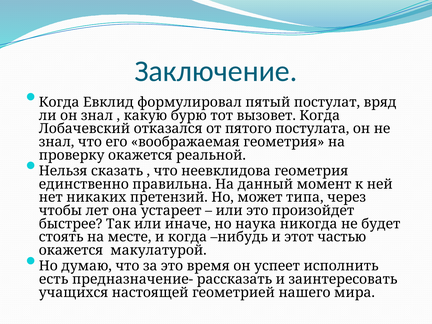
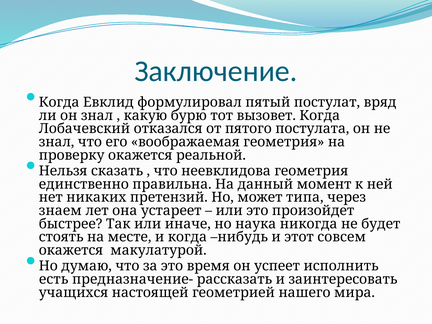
чтобы: чтобы -> знаем
частью: частью -> совсем
